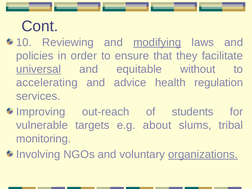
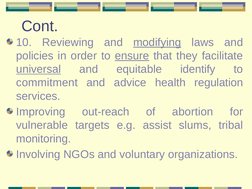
ensure underline: none -> present
without: without -> identify
accelerating: accelerating -> commitment
students: students -> abortion
about: about -> assist
organizations underline: present -> none
